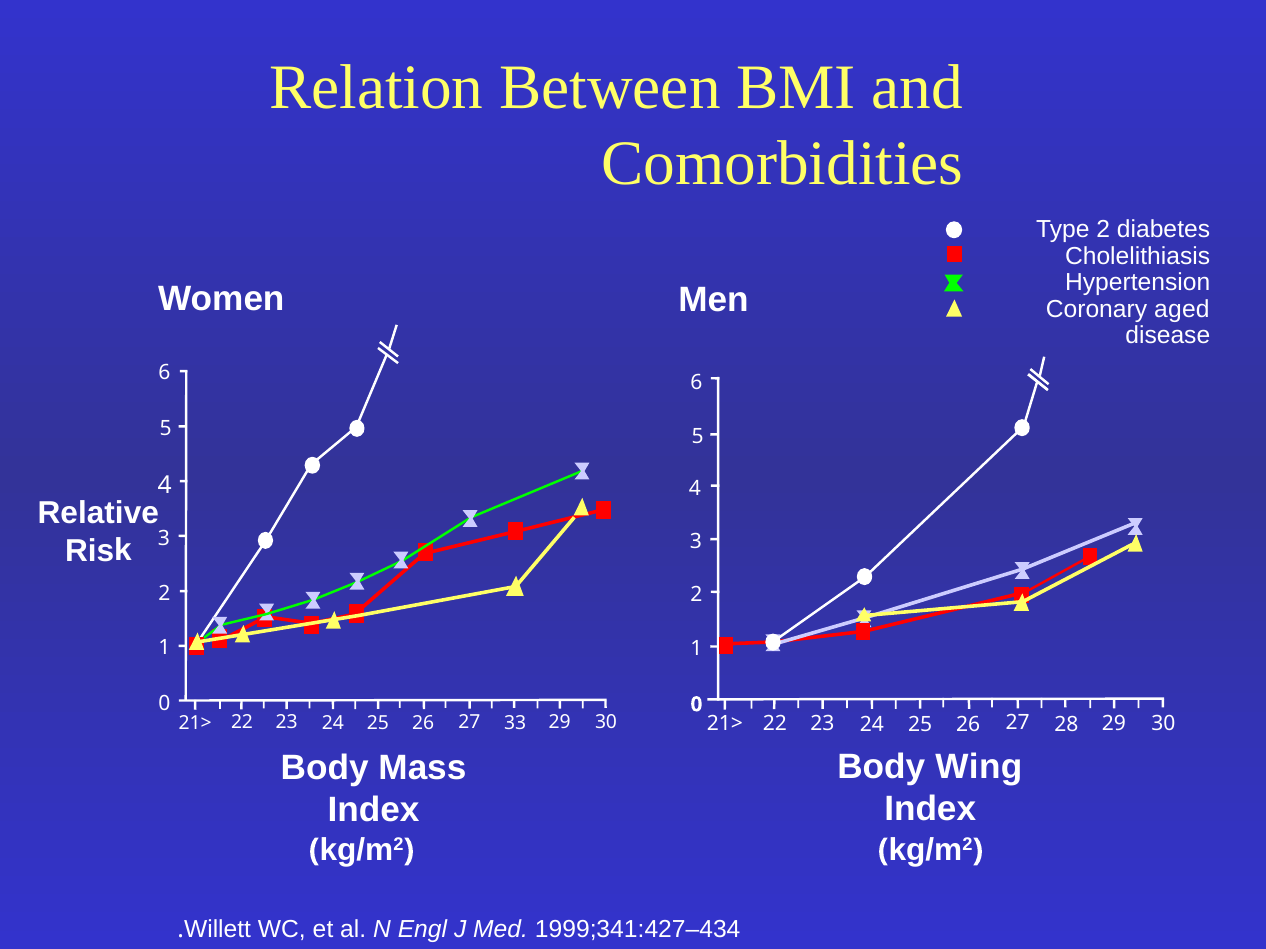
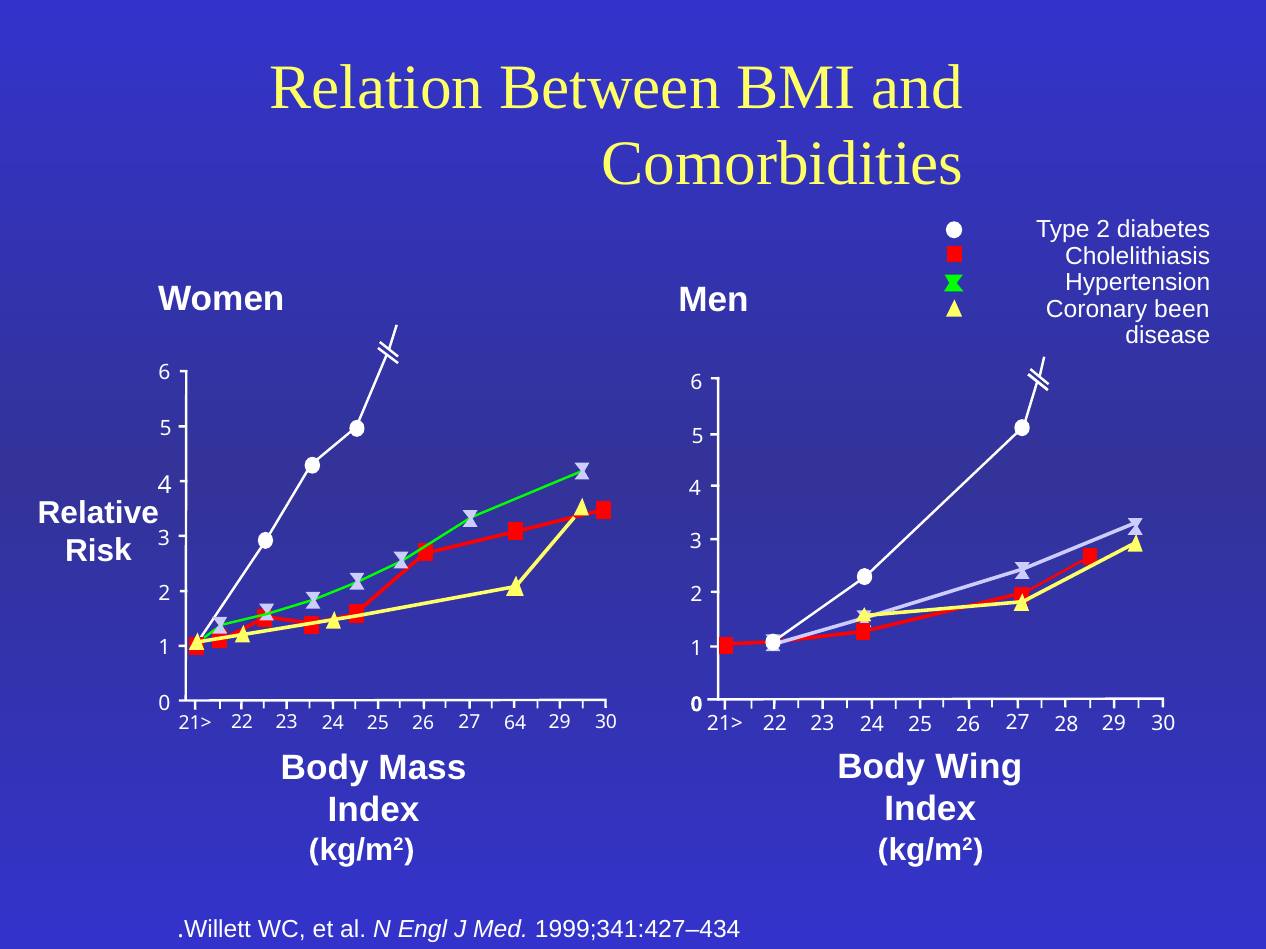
aged: aged -> been
33: 33 -> 64
